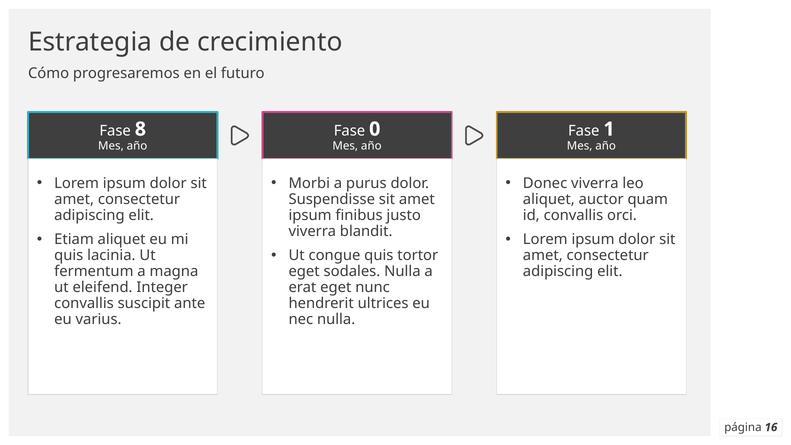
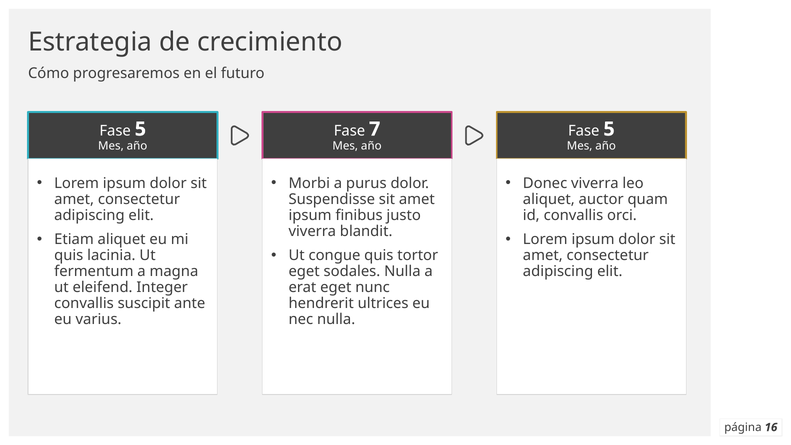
8 at (140, 129): 8 -> 5
0: 0 -> 7
1 at (609, 129): 1 -> 5
